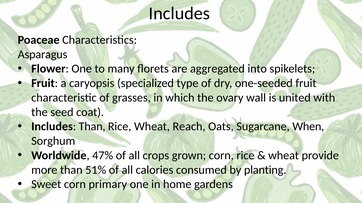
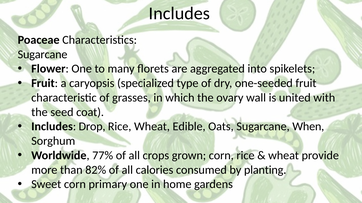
Asparagus at (43, 54): Asparagus -> Sugarcane
Includes Than: Than -> Drop
Reach: Reach -> Edible
47%: 47% -> 77%
51%: 51% -> 82%
